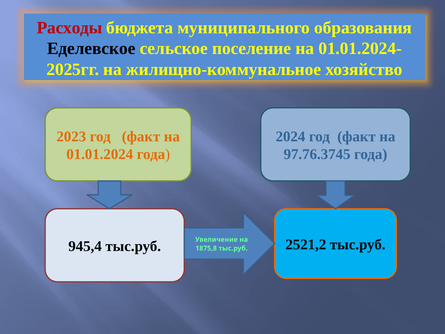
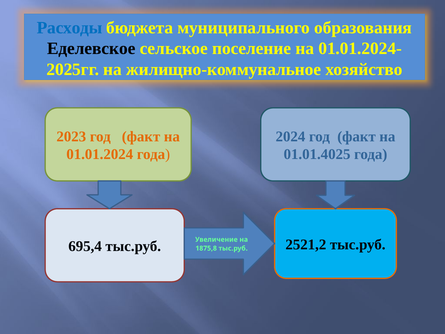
Расходы colour: red -> blue
97.76.3745: 97.76.3745 -> 01.01.4025
945,4: 945,4 -> 695,4
